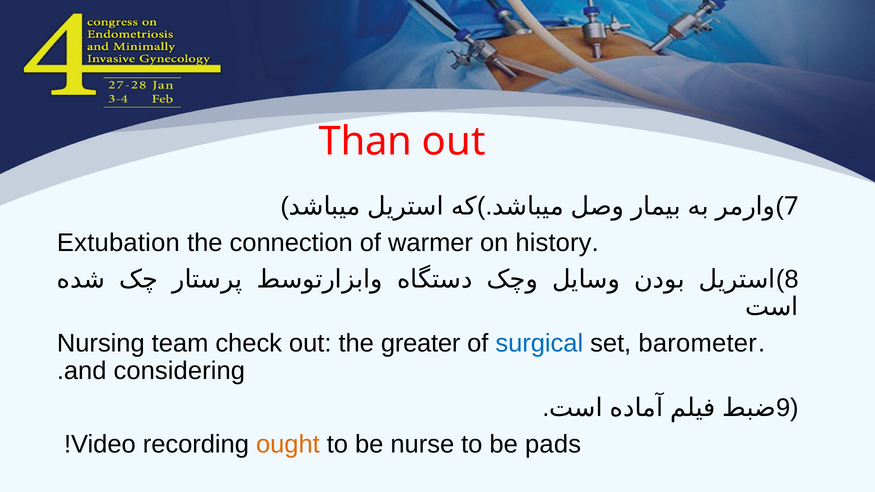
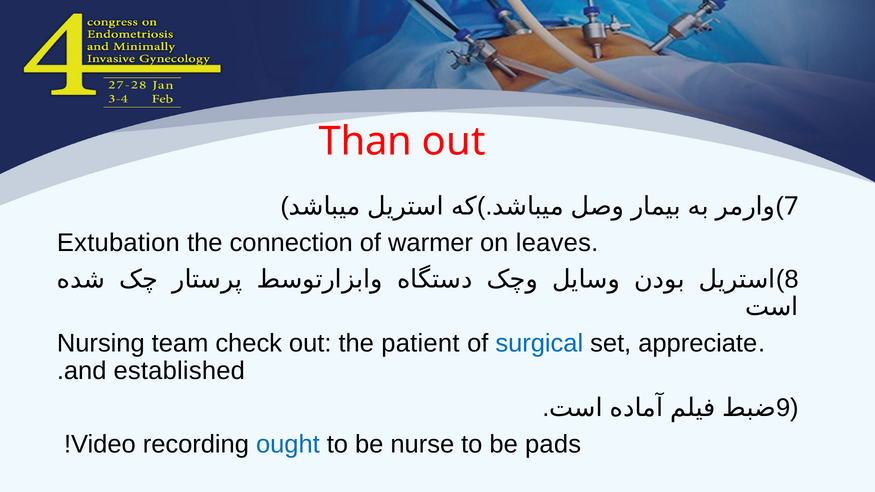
history: history -> leaves
greater: greater -> patient
barometer: barometer -> appreciate
considering: considering -> established
ought colour: orange -> blue
